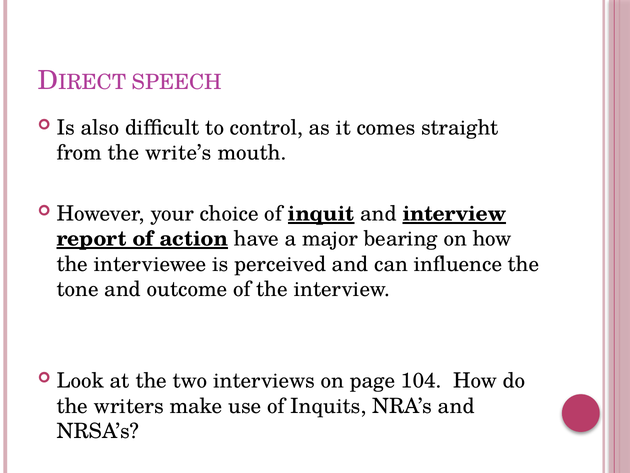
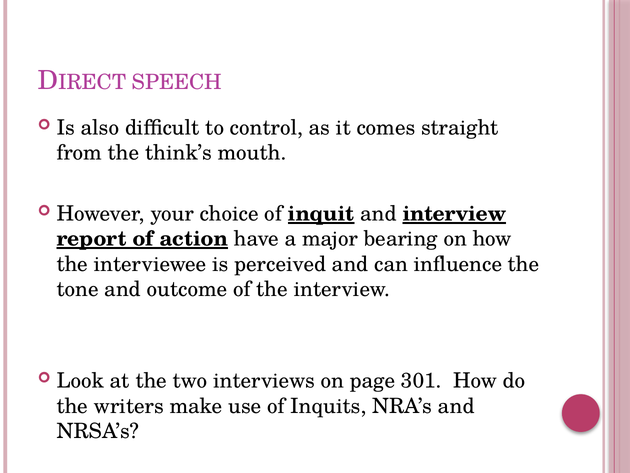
write’s: write’s -> think’s
104: 104 -> 301
